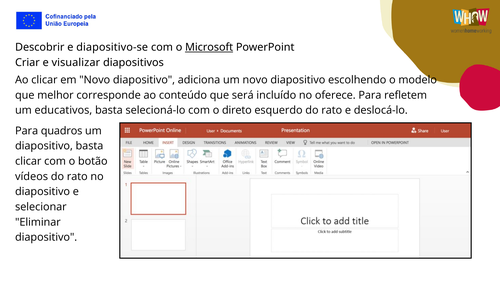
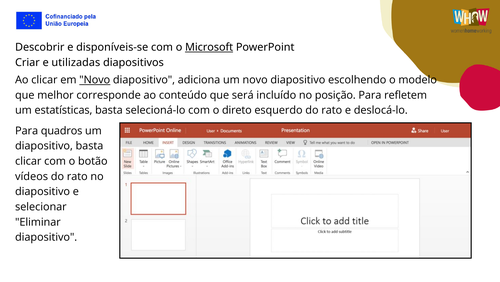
diapositivo-se: diapositivo-se -> disponíveis-se
visualizar: visualizar -> utilizadas
Novo at (95, 80) underline: none -> present
oferece: oferece -> posição
educativos: educativos -> estatísticas
